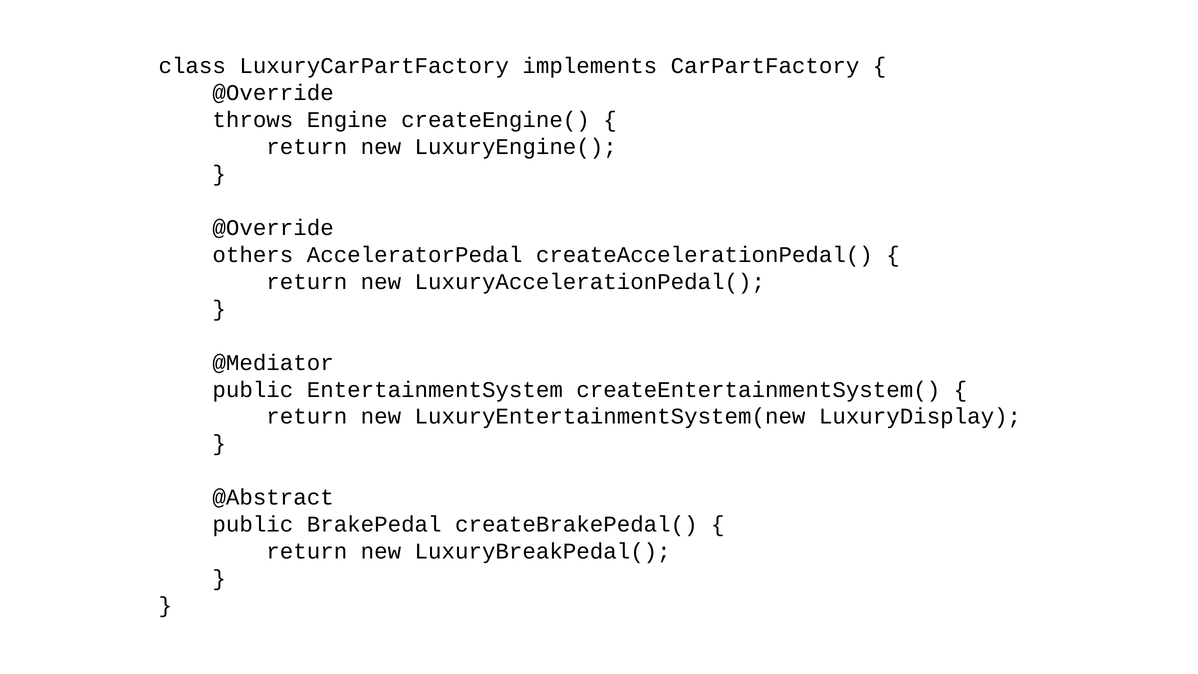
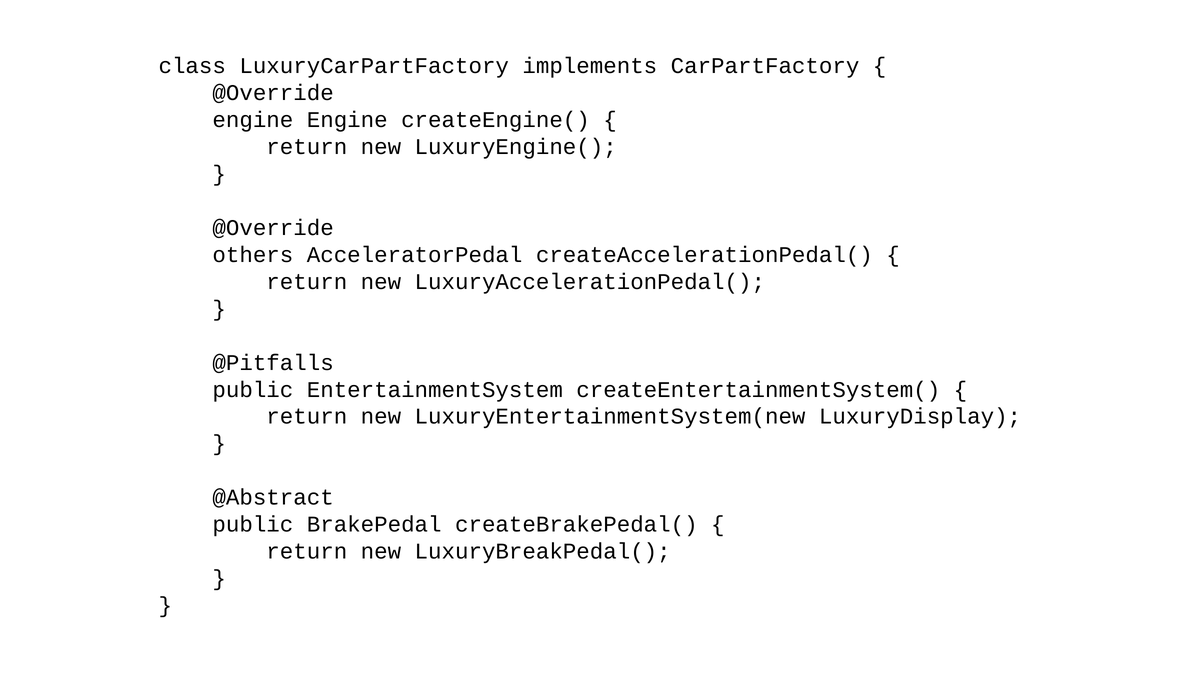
throws at (253, 120): throws -> engine
@Mediator: @Mediator -> @Pitfalls
